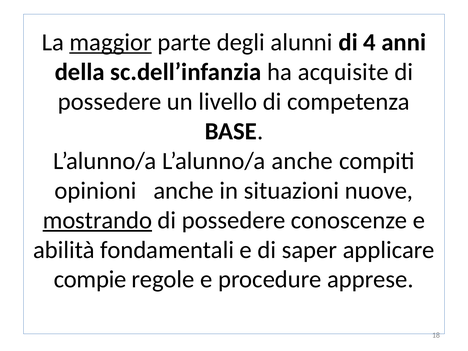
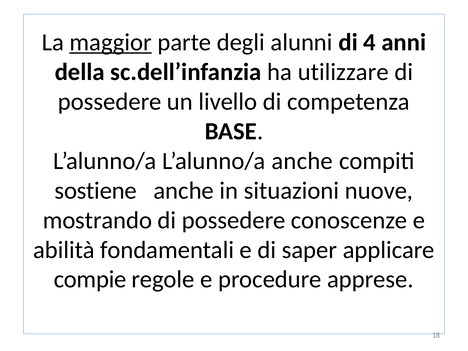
acquisite: acquisite -> utilizzare
opinioni: opinioni -> sostiene
mostrando underline: present -> none
